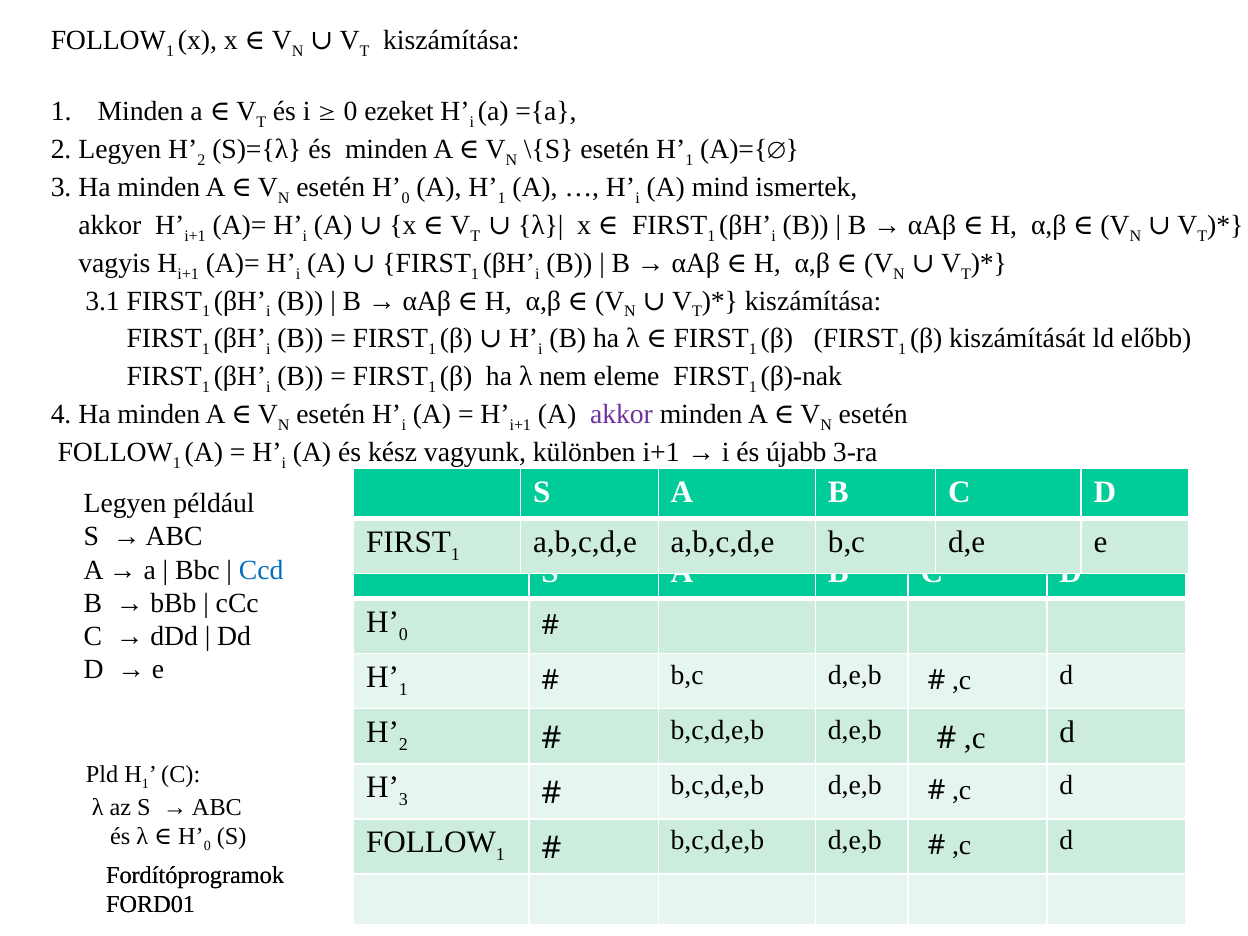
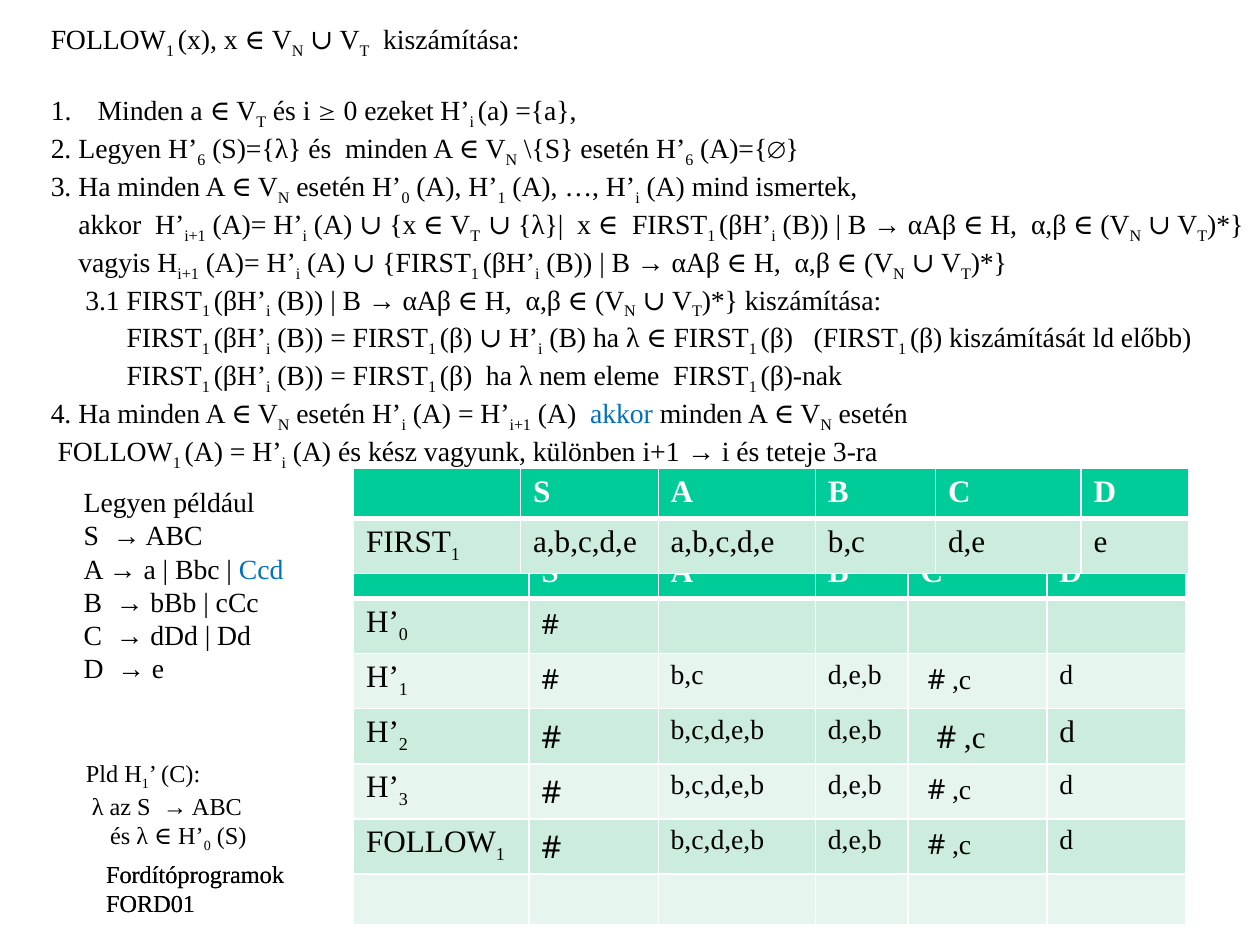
Legyen H 2: 2 -> 6
esetén H 1: 1 -> 6
akkor at (621, 414) colour: purple -> blue
újabb: újabb -> teteje
